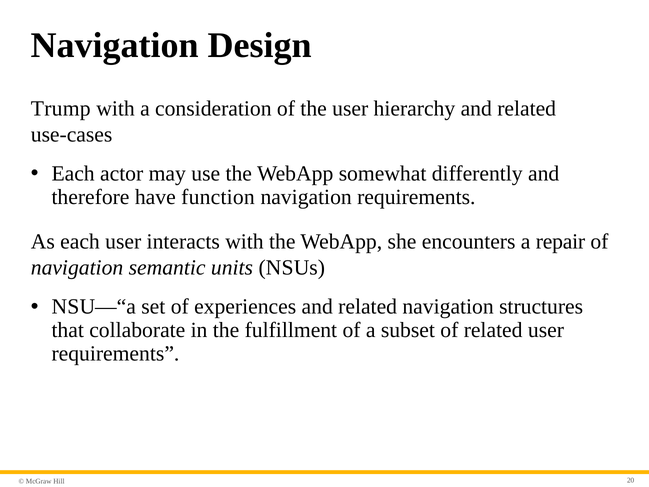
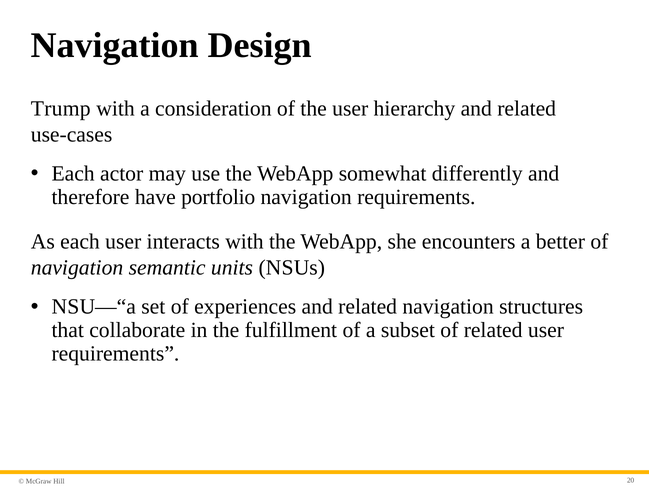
function: function -> portfolio
repair: repair -> better
